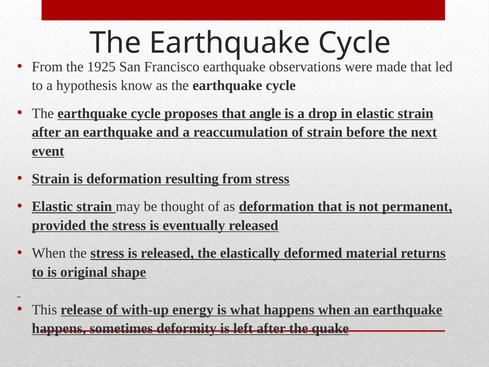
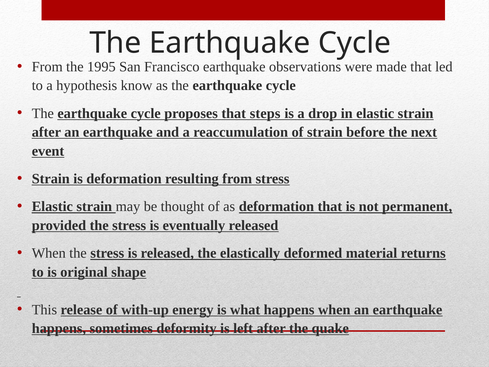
1925: 1925 -> 1995
angle: angle -> steps
